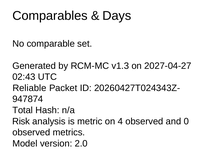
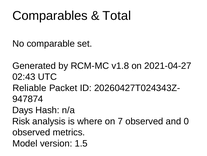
Days: Days -> Total
v1.3: v1.3 -> v1.8
2027-04-27: 2027-04-27 -> 2021-04-27
Total: Total -> Days
metric: metric -> where
4: 4 -> 7
2.0: 2.0 -> 1.5
